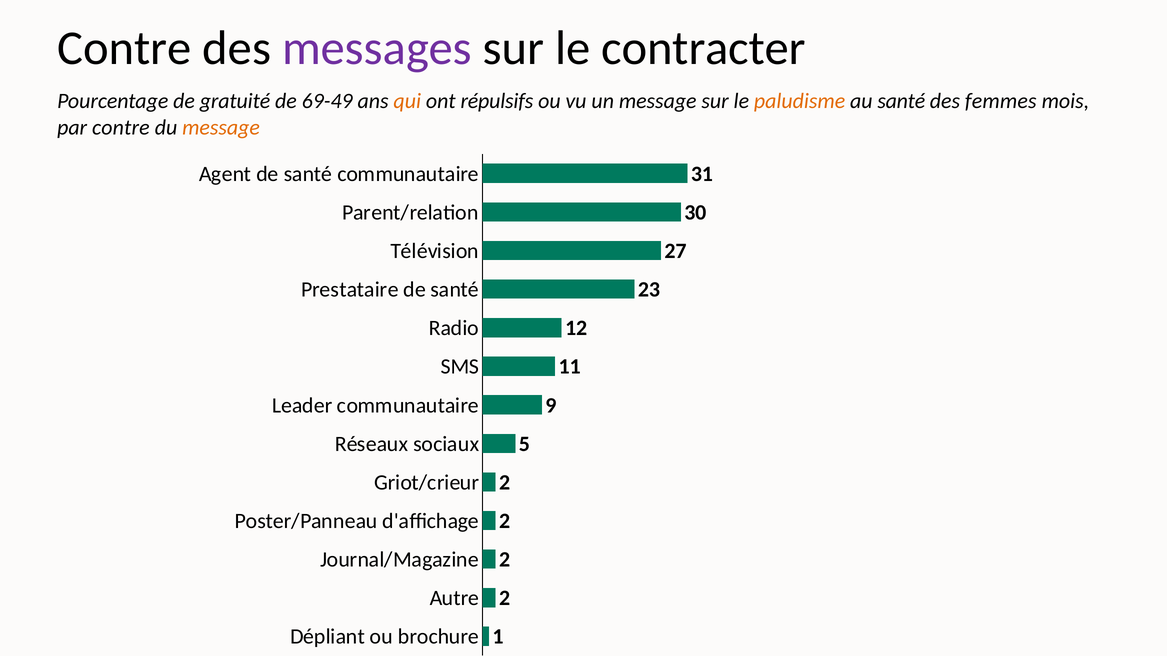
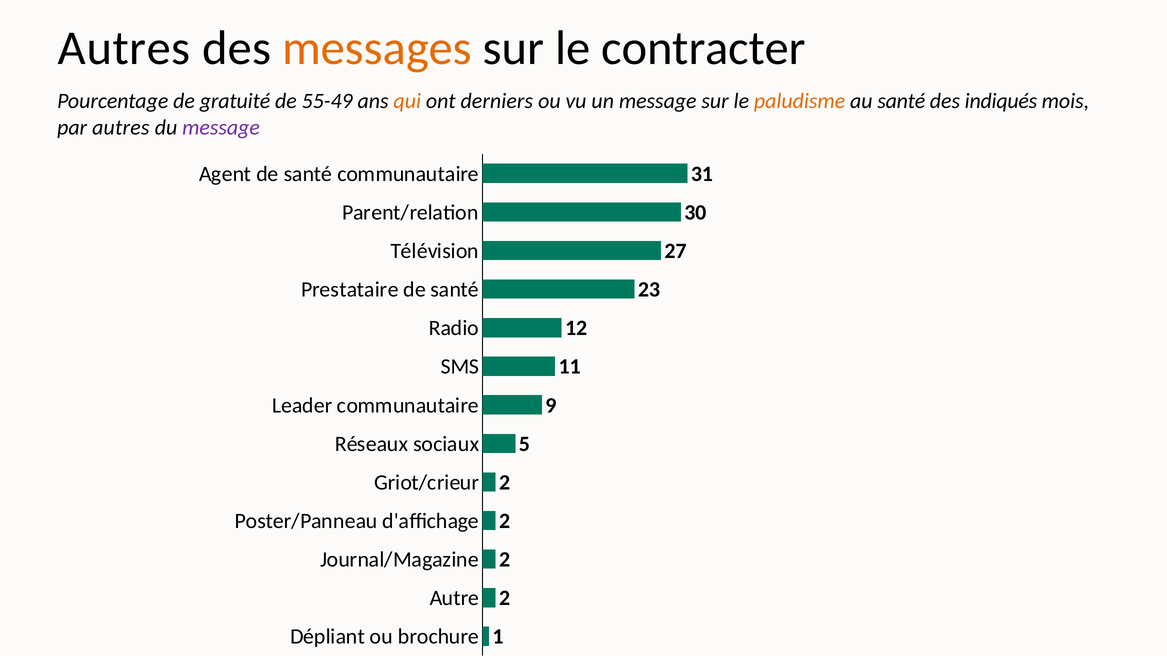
Contre at (124, 48): Contre -> Autres
messages colour: purple -> orange
69-49: 69-49 -> 55-49
répulsifs: répulsifs -> derniers
femmes: femmes -> indiqués
par contre: contre -> autres
message at (221, 128) colour: orange -> purple
